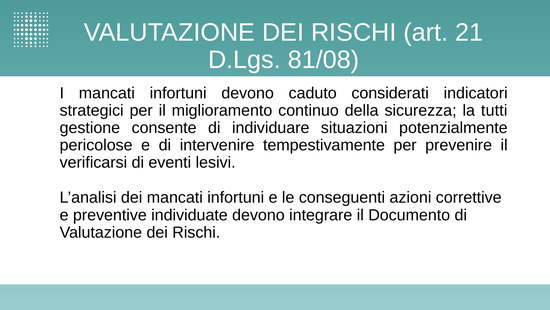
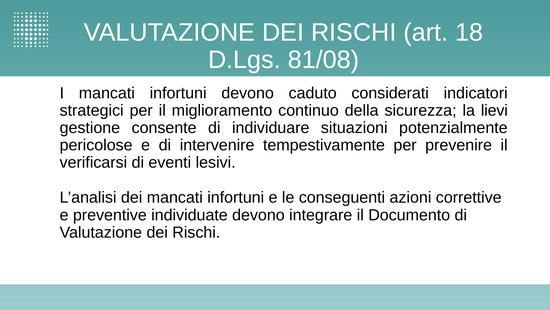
21: 21 -> 18
tutti: tutti -> lievi
